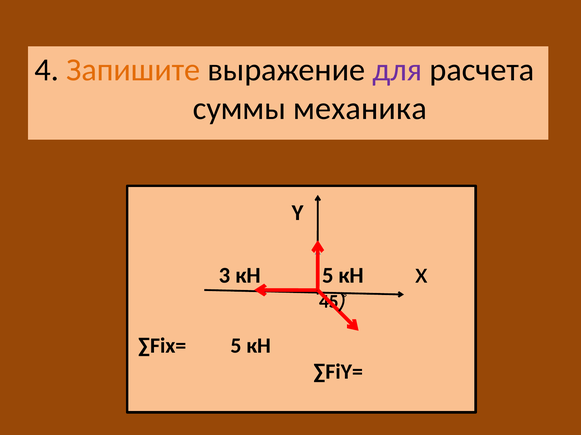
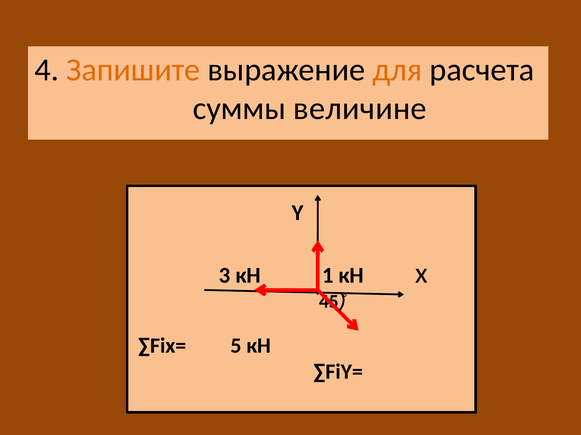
для colour: purple -> orange
механика: механика -> величине
кН 5: 5 -> 1
